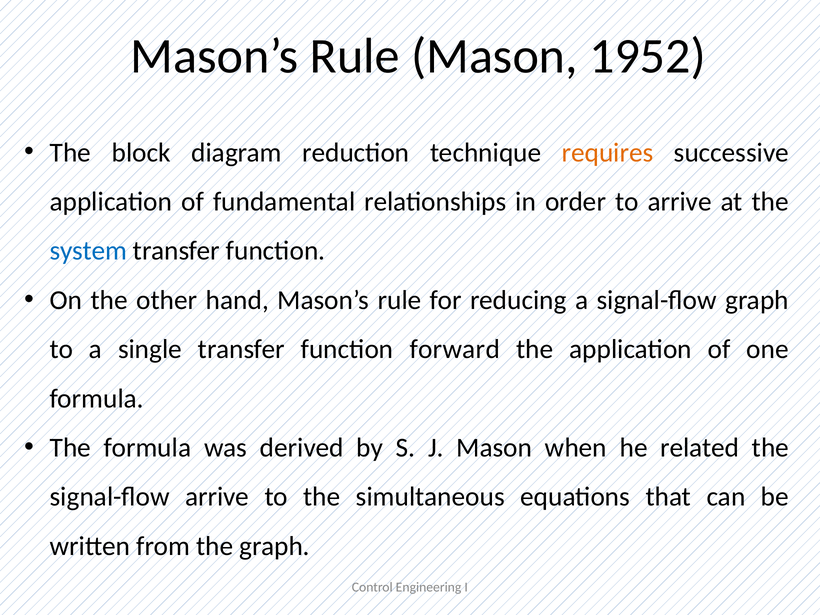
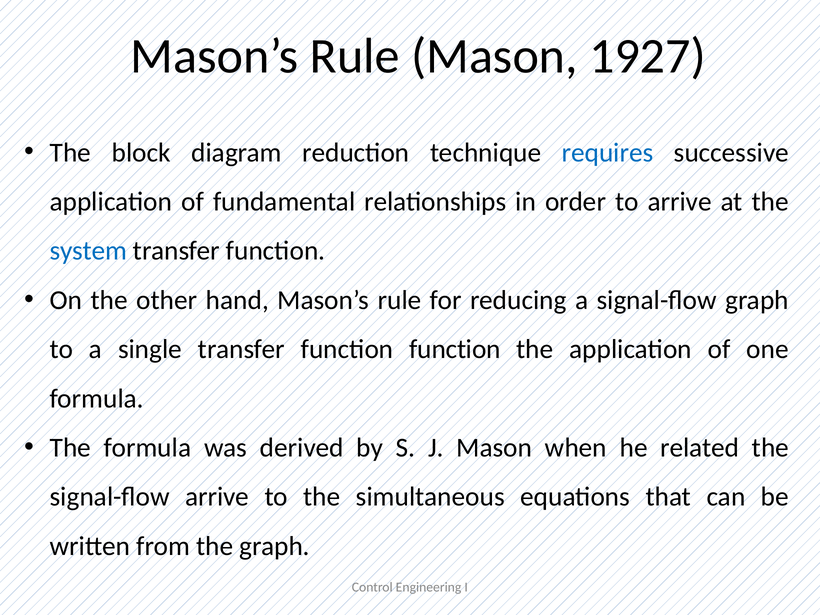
1952: 1952 -> 1927
requires colour: orange -> blue
function forward: forward -> function
